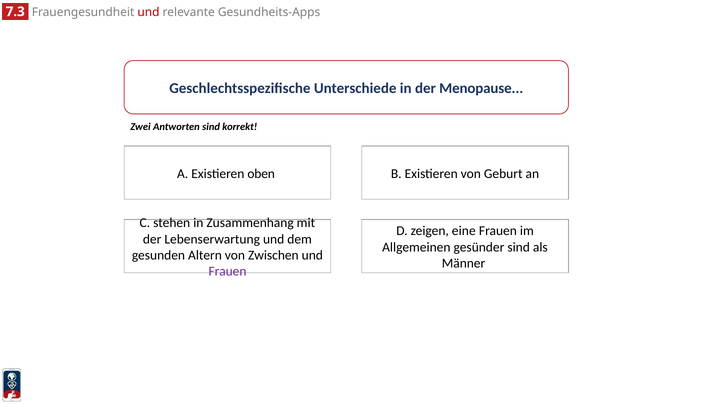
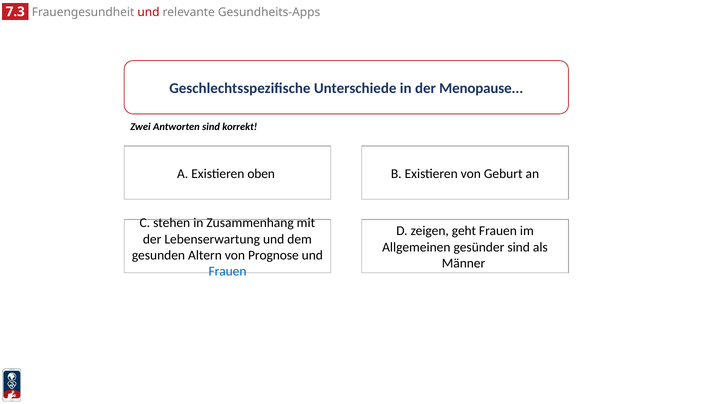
eine: eine -> geht
Zwischen: Zwischen -> Prognose
Frauen at (227, 272) colour: purple -> blue
